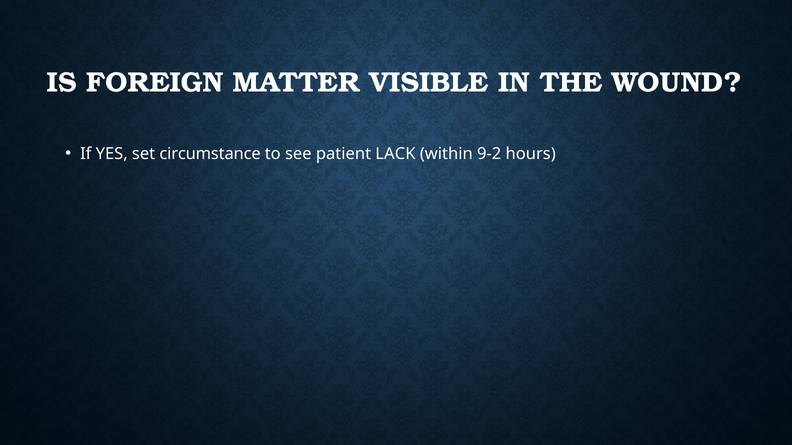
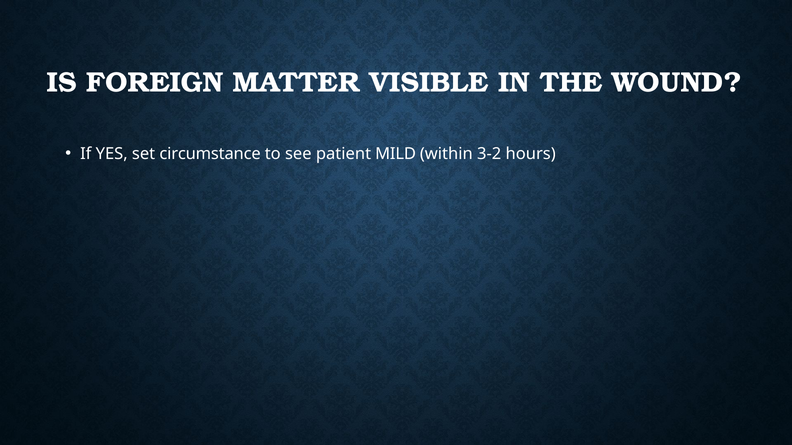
LACK: LACK -> MILD
9-2: 9-2 -> 3-2
